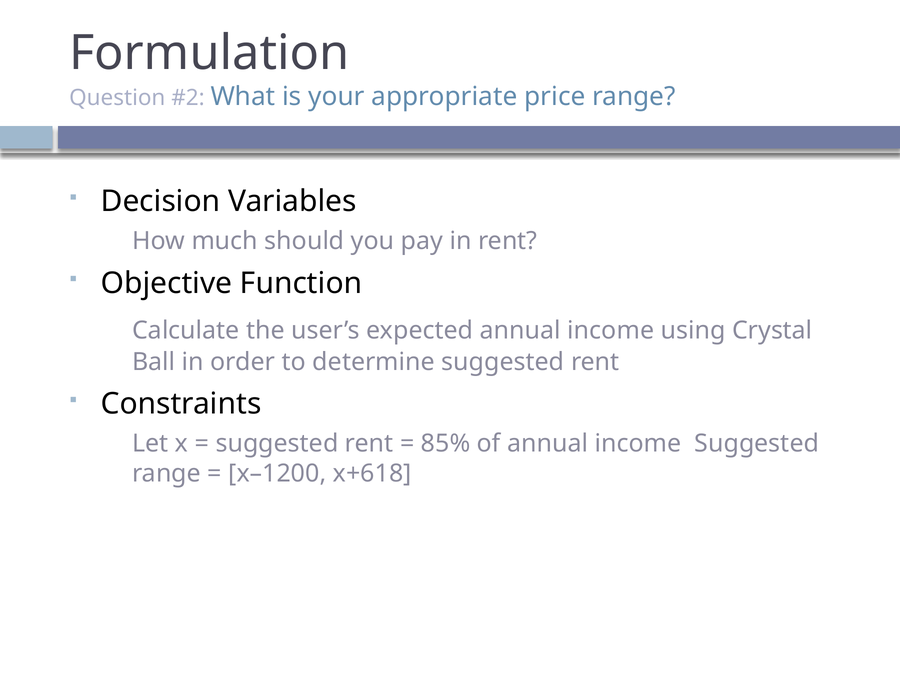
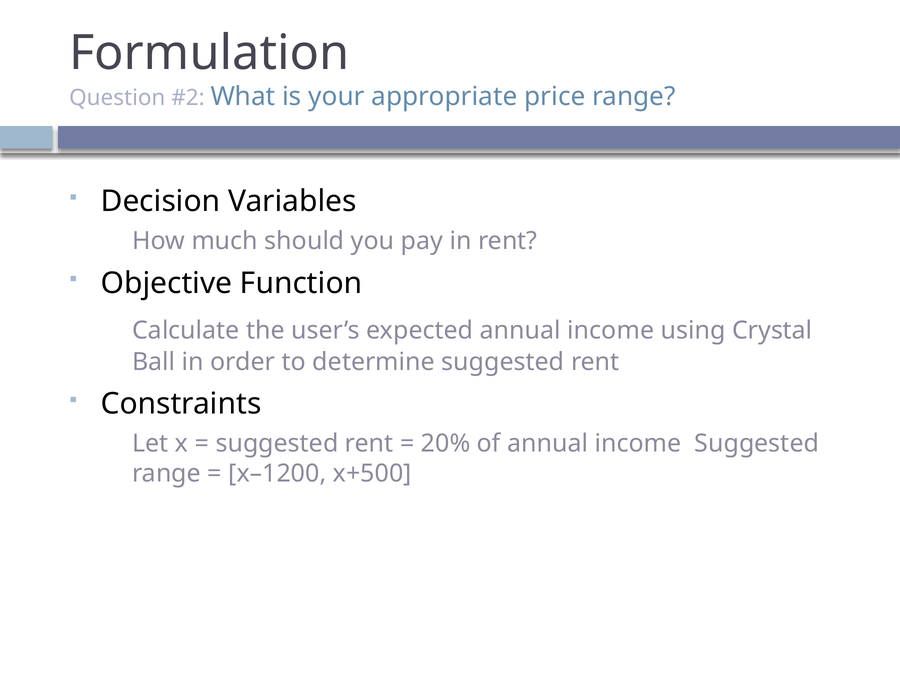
85%: 85% -> 20%
x+618: x+618 -> x+500
